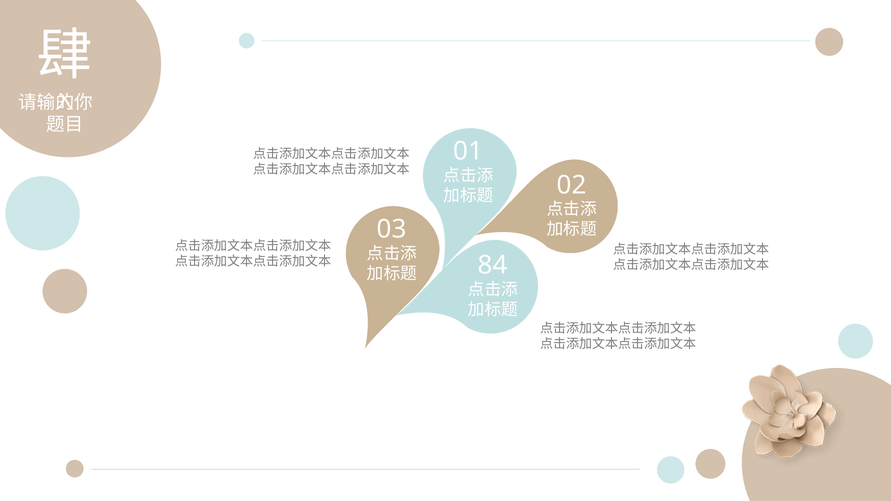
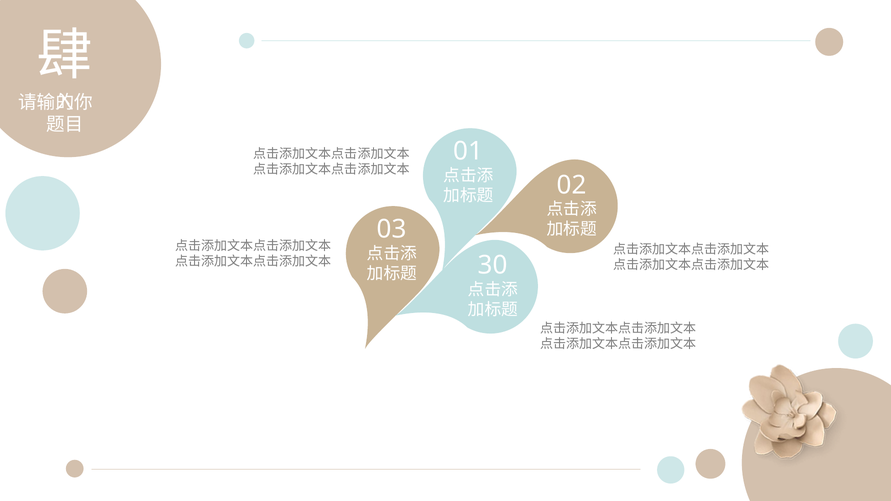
84: 84 -> 30
